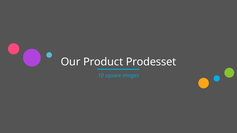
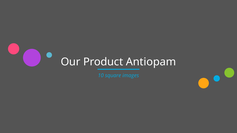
Prodesset: Prodesset -> Antiopam
